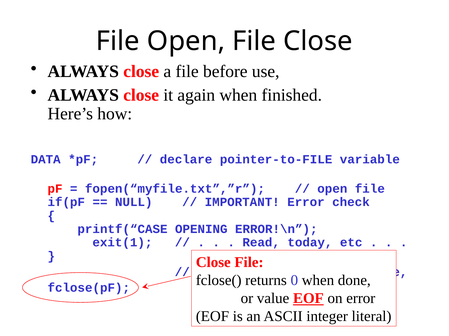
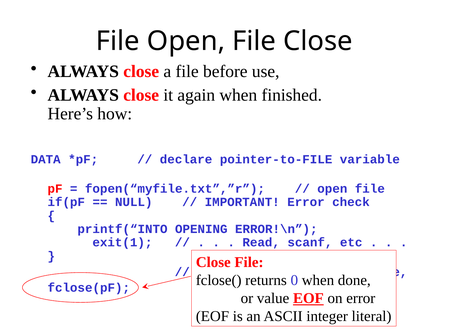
printf(“CASE: printf(“CASE -> printf(“INTO
today: today -> scanf
